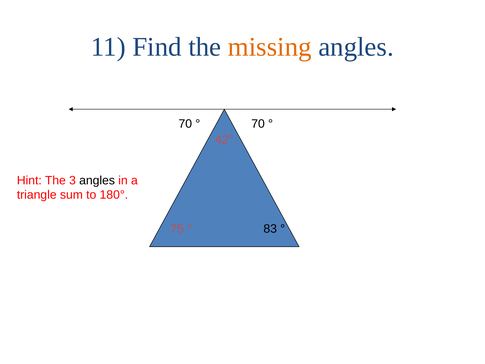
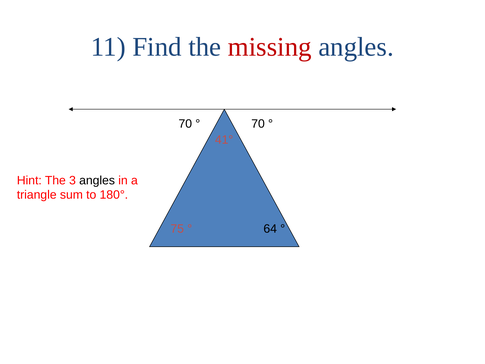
missing colour: orange -> red
42°: 42° -> 41°
83: 83 -> 64
